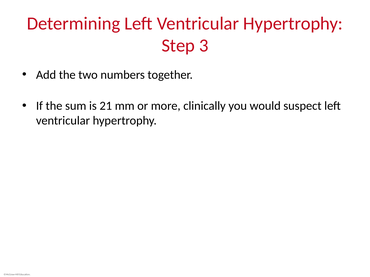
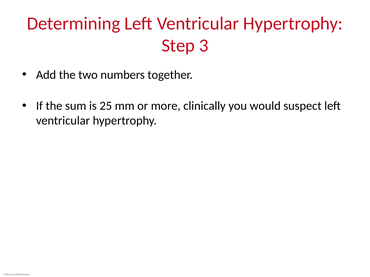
21: 21 -> 25
